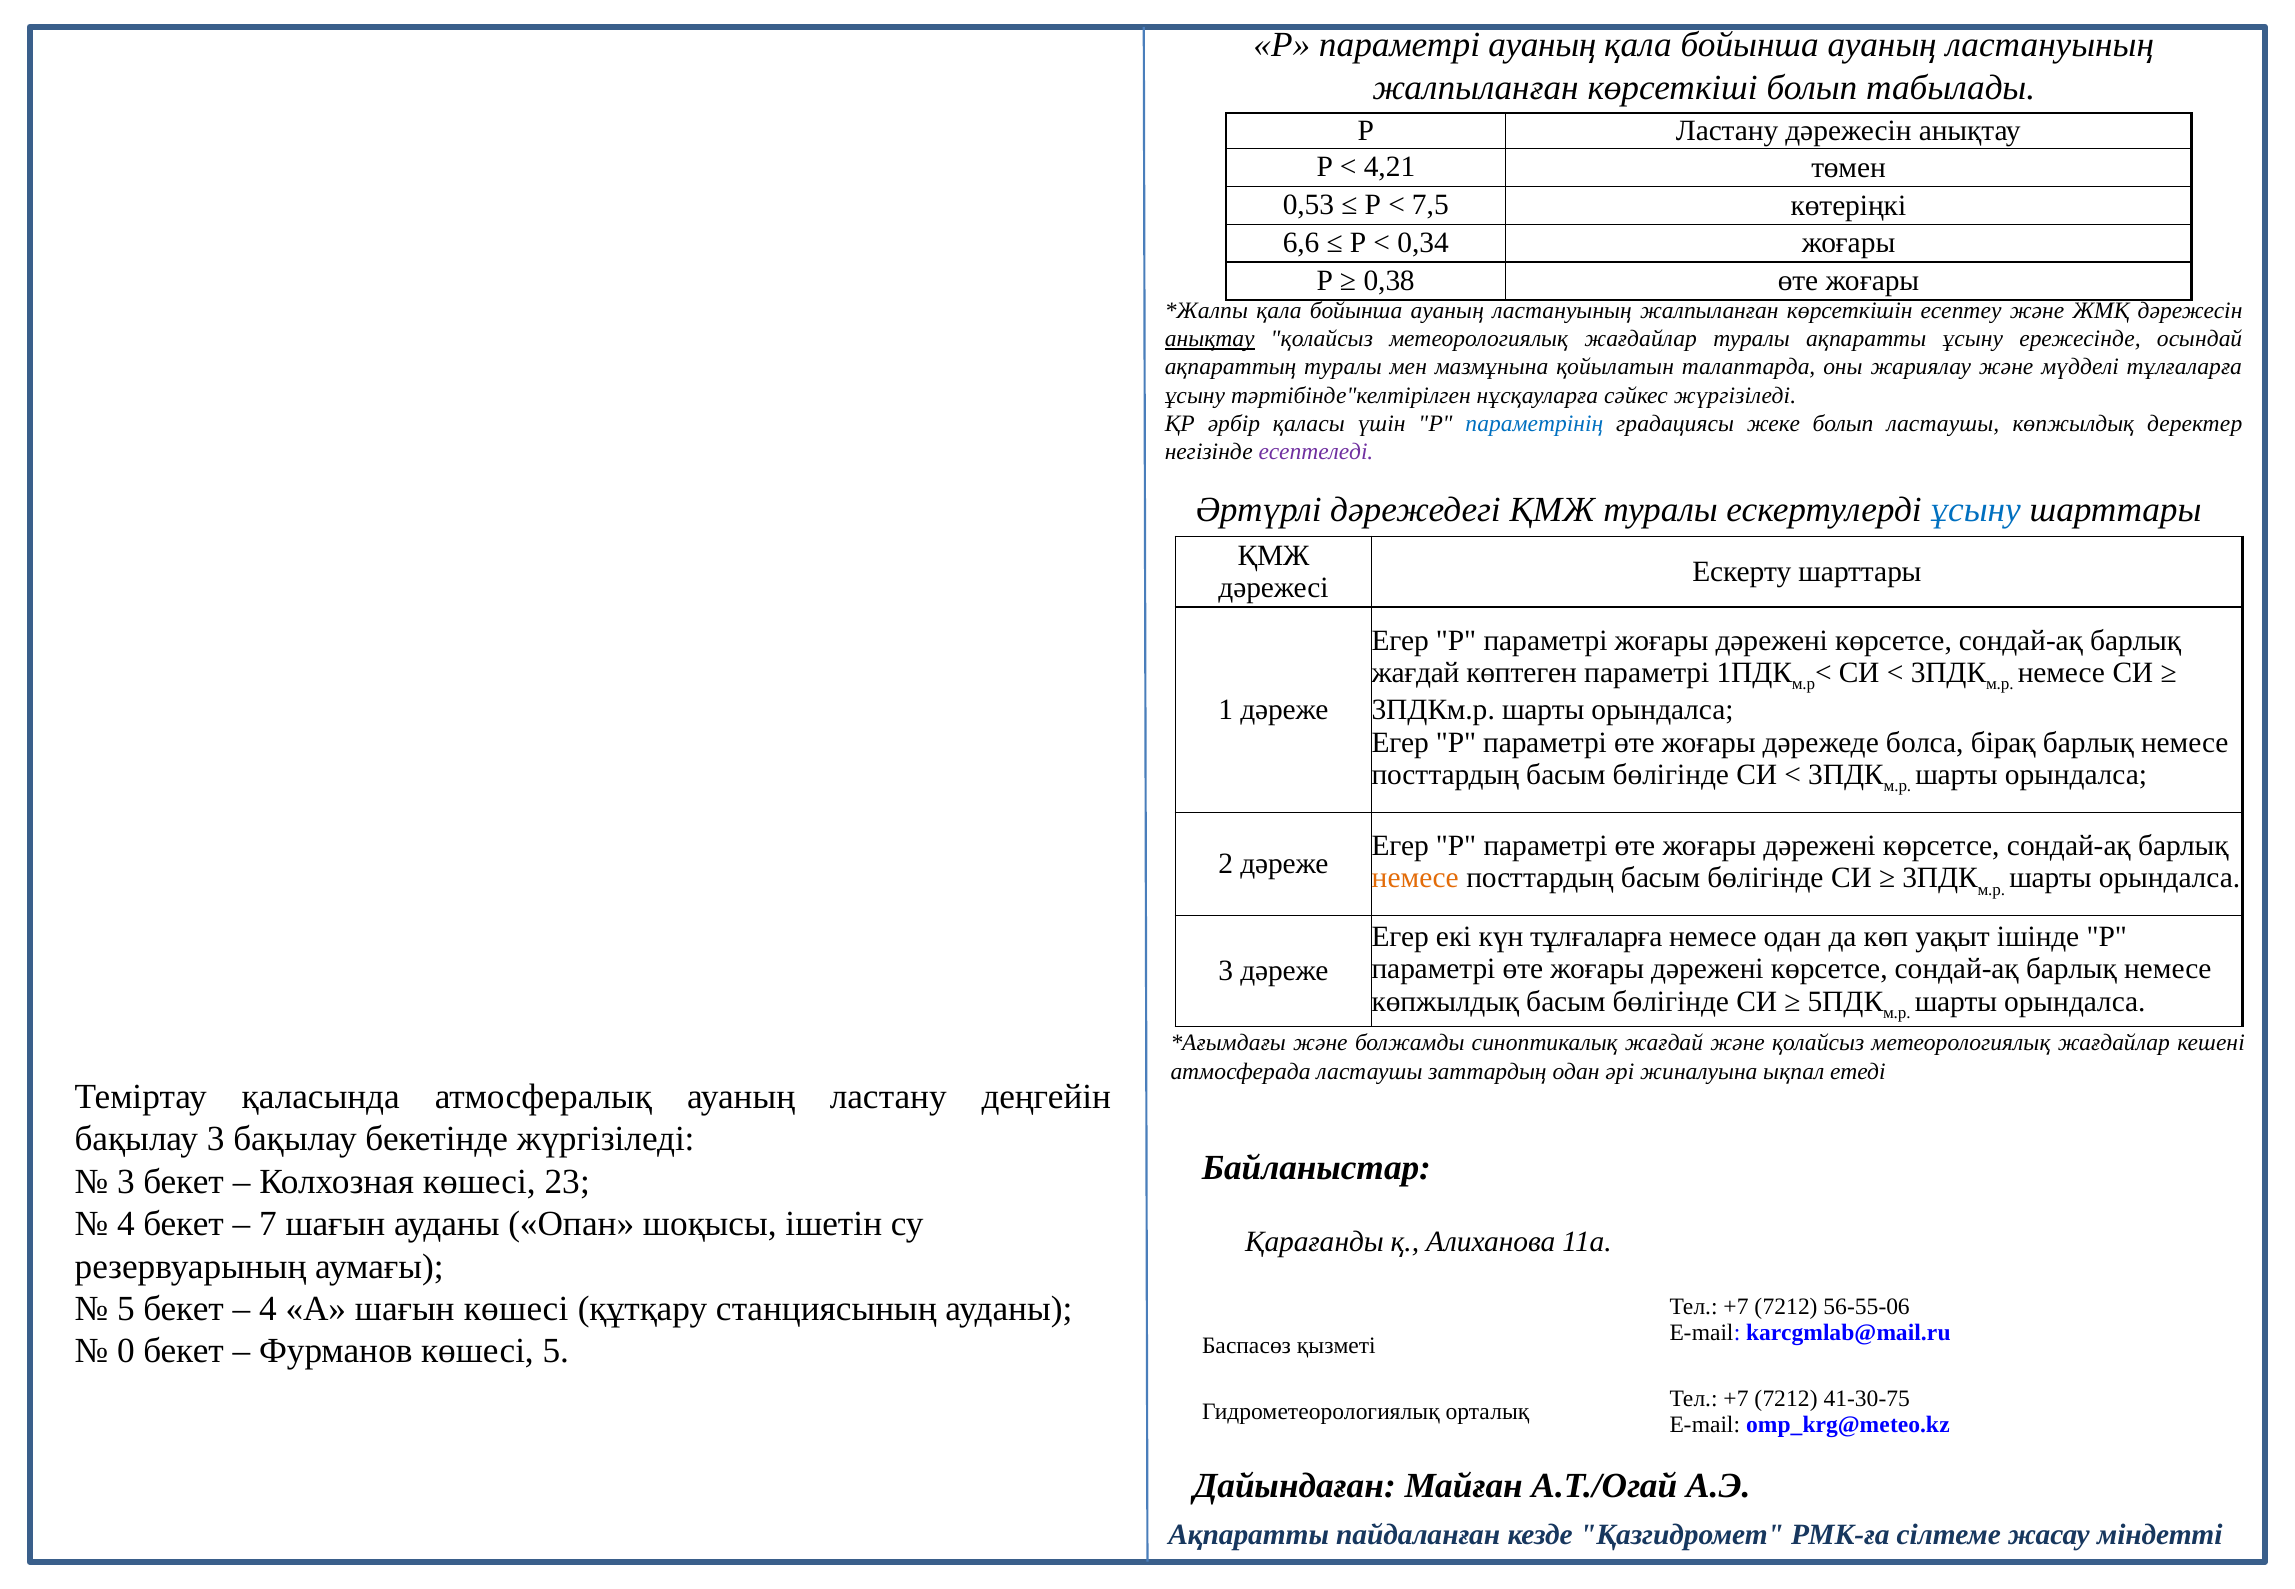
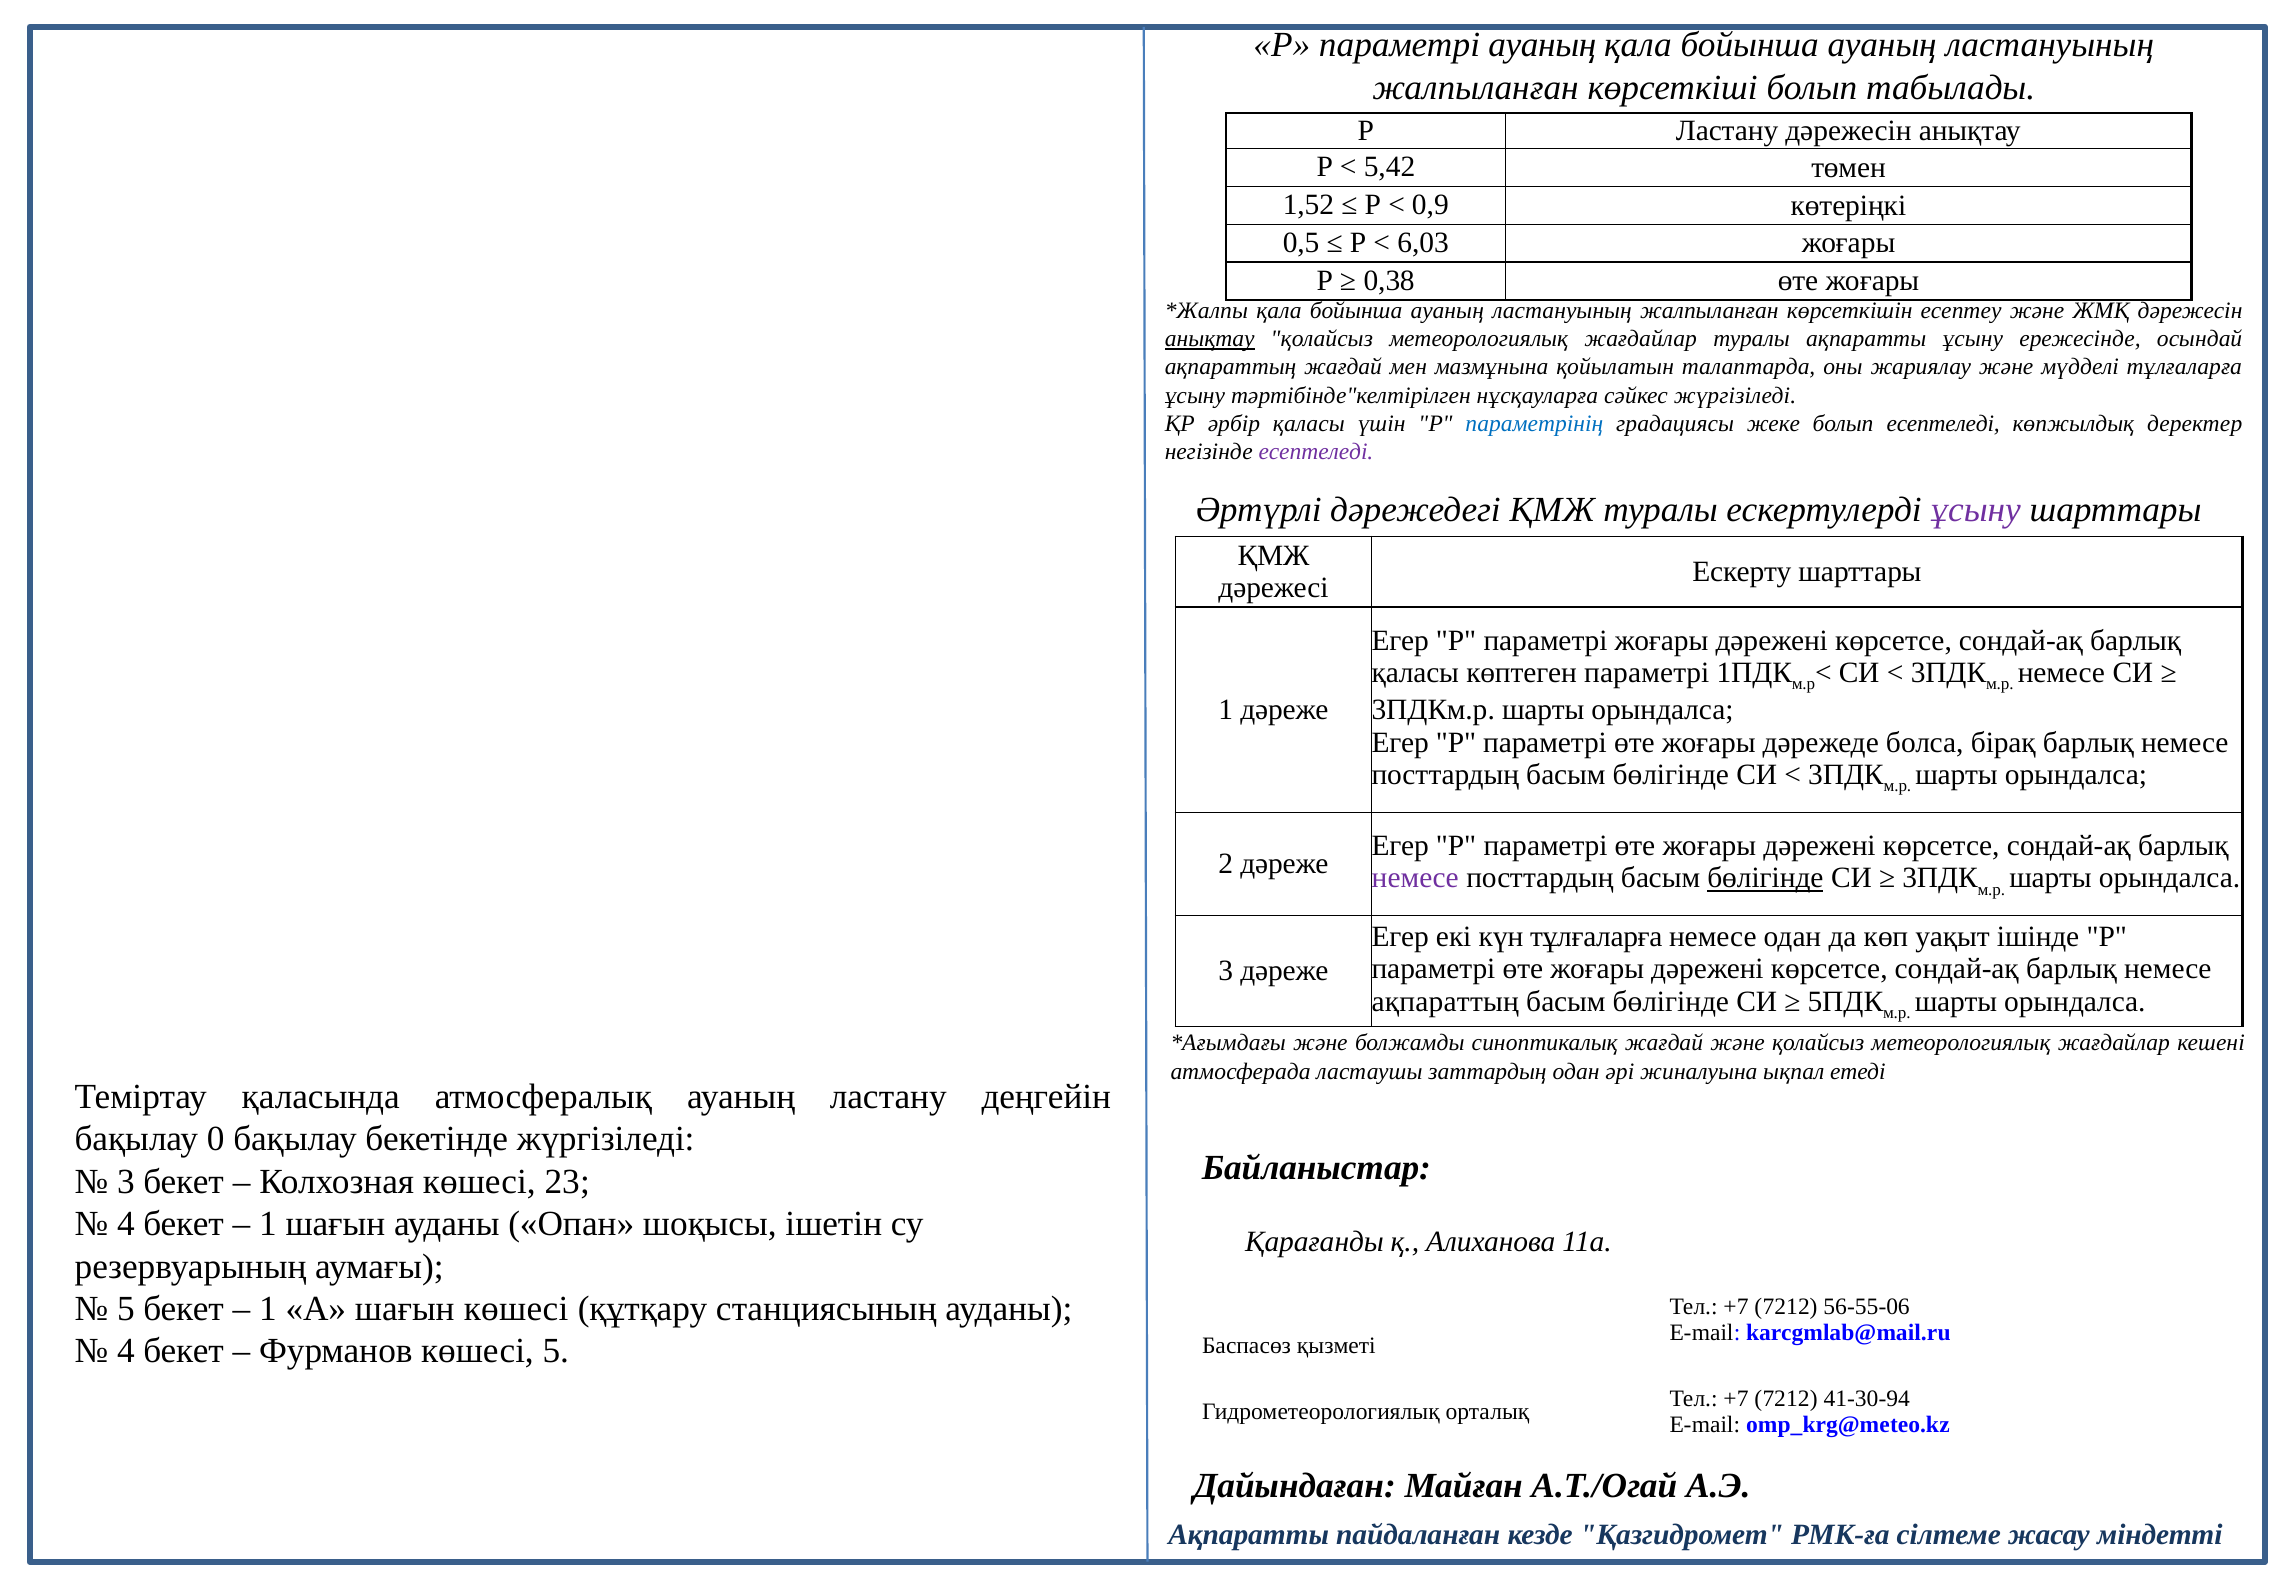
4,21: 4,21 -> 5,42
0,53: 0,53 -> 1,52
7,5: 7,5 -> 0,9
6,6: 6,6 -> 0,5
0,34: 0,34 -> 6,03
ақпараттың туралы: туралы -> жағдай
болып ластаушы: ластаушы -> есептеледі
ұсыну at (1976, 510) colour: blue -> purple
жағдай at (1415, 673): жағдай -> қаласы
немесе at (1415, 878) colour: orange -> purple
бөлігінде at (1765, 878) underline: none -> present
көпжылдық at (1445, 1001): көпжылдық -> ақпараттың
бақылау 3: 3 -> 0
7 at (268, 1224): 7 -> 1
4 at (268, 1309): 4 -> 1
0 at (126, 1351): 0 -> 4
41-30-75: 41-30-75 -> 41-30-94
